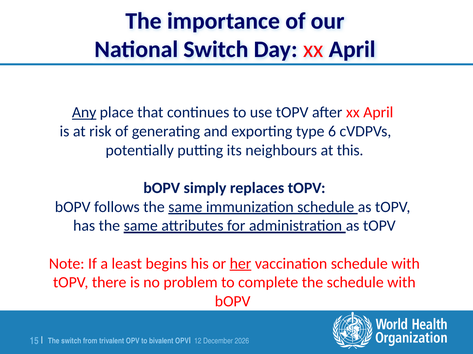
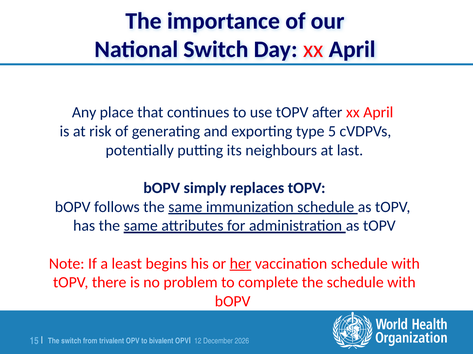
Any underline: present -> none
6: 6 -> 5
this: this -> last
